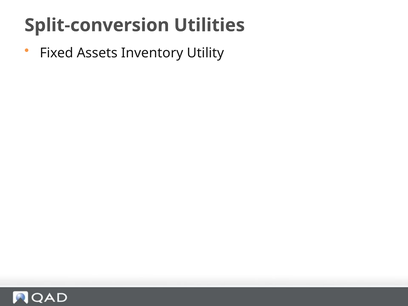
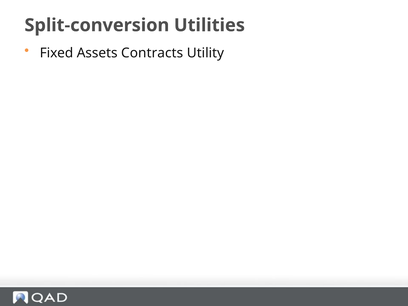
Inventory: Inventory -> Contracts
